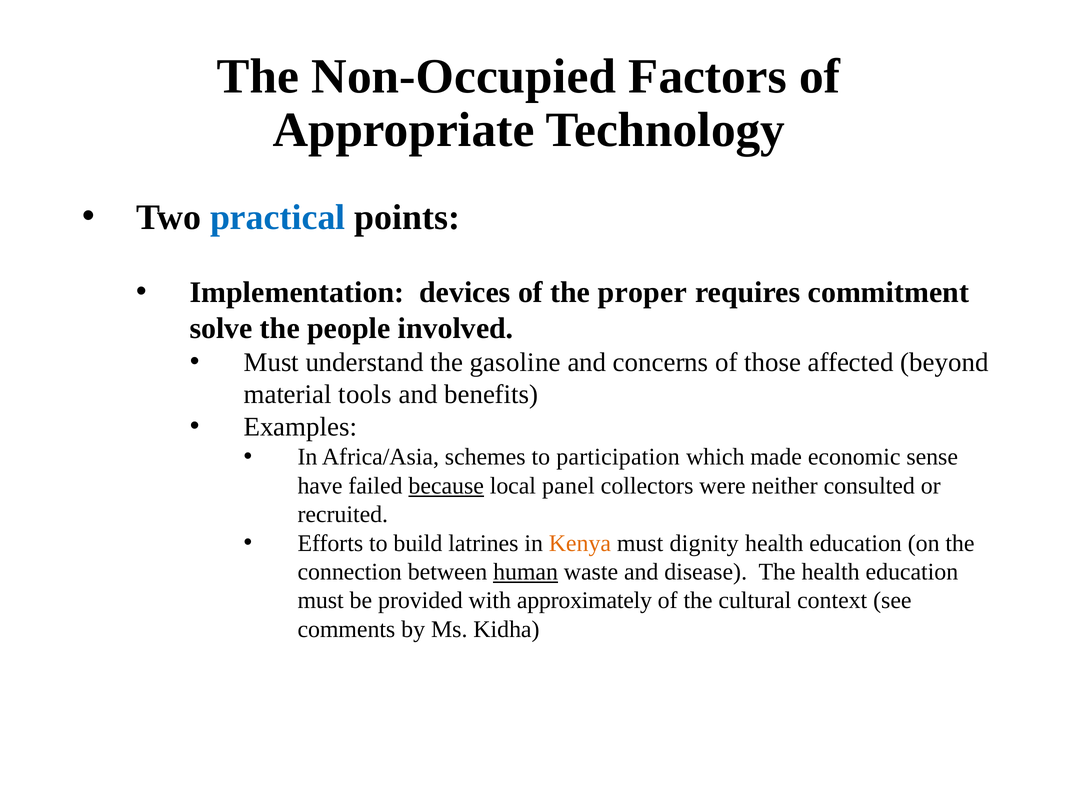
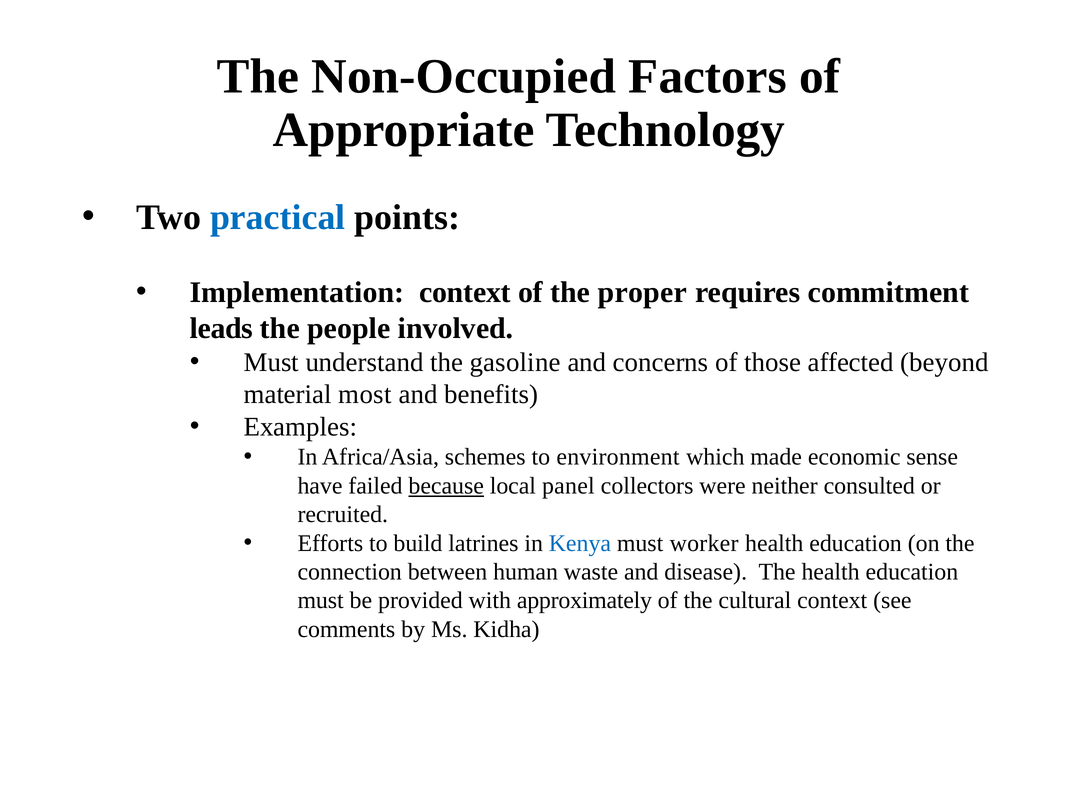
Implementation devices: devices -> context
solve: solve -> leads
tools: tools -> most
participation: participation -> environment
Kenya colour: orange -> blue
dignity: dignity -> worker
human underline: present -> none
